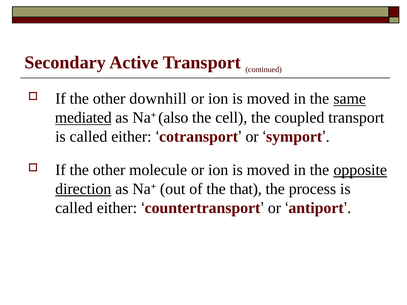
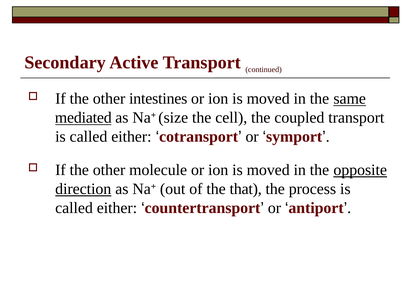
downhill: downhill -> intestines
also: also -> size
